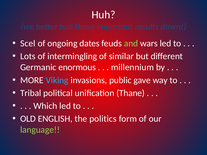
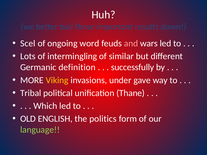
dates: dates -> word
and colour: light green -> pink
enormous: enormous -> definition
millennium: millennium -> successfully
Viking colour: light blue -> yellow
public: public -> under
